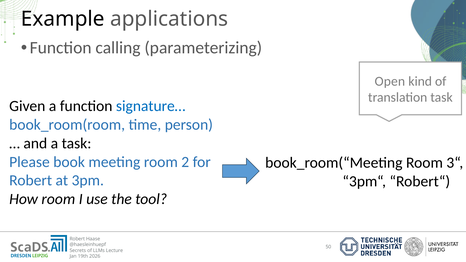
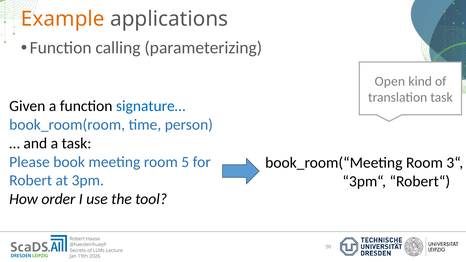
Example colour: black -> orange
2: 2 -> 5
How room: room -> order
